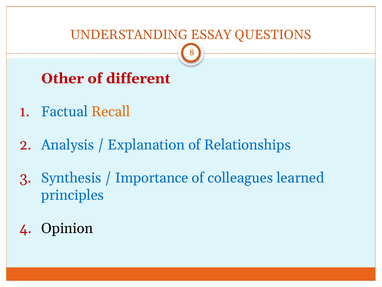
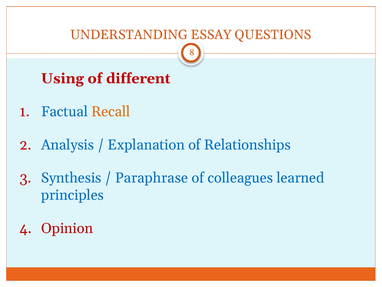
Other: Other -> Using
Importance: Importance -> Paraphrase
Opinion colour: black -> red
